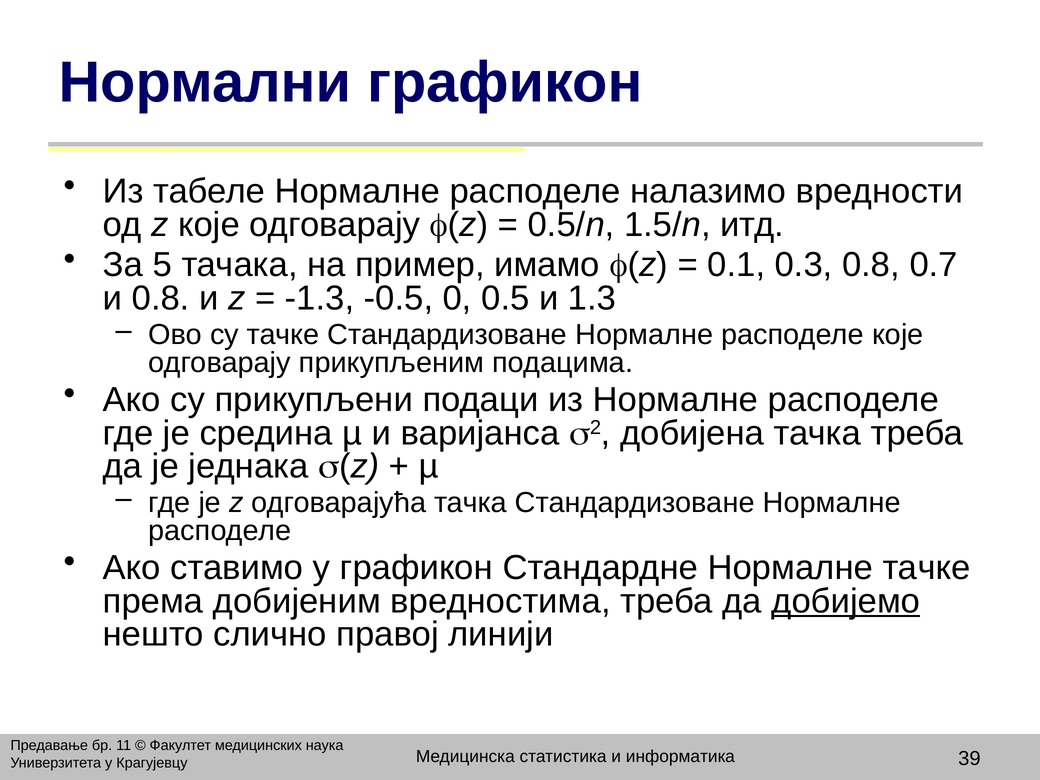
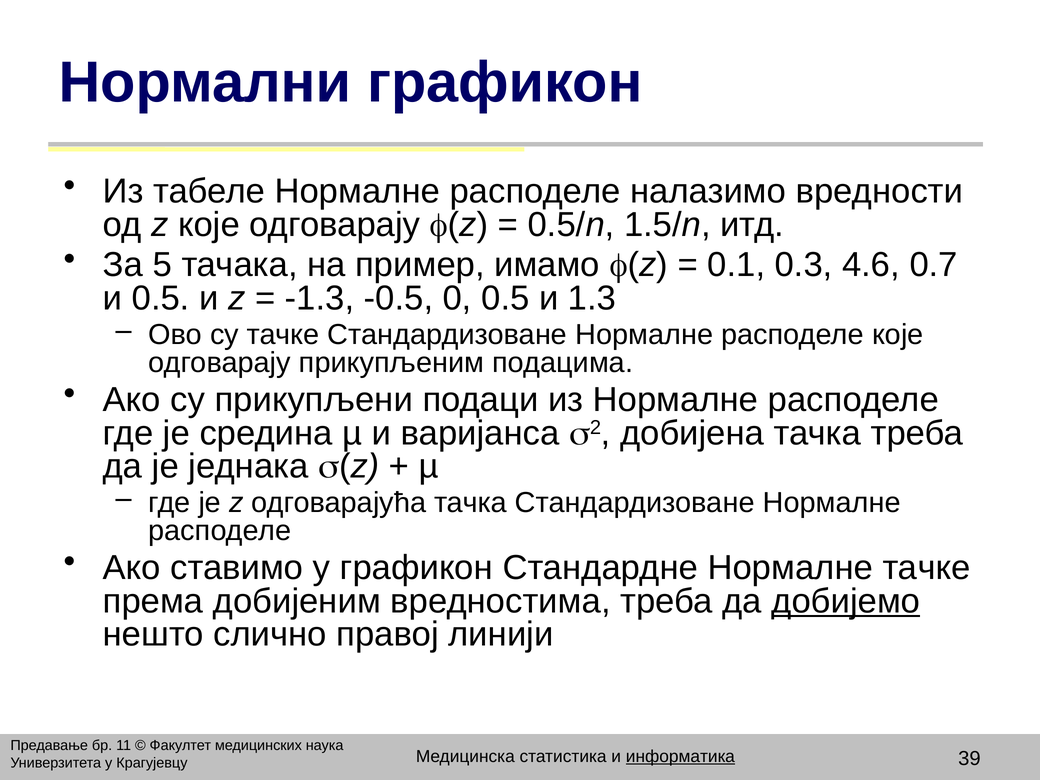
0.3 0.8: 0.8 -> 4.6
и 0.8: 0.8 -> 0.5
информатика underline: none -> present
